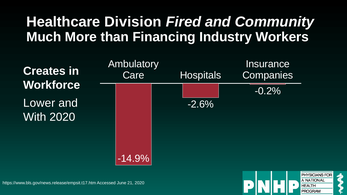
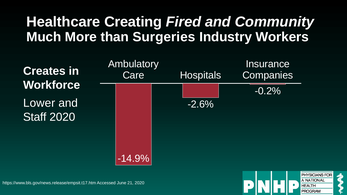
Division: Division -> Creating
Financing: Financing -> Surgeries
With: With -> Staff
